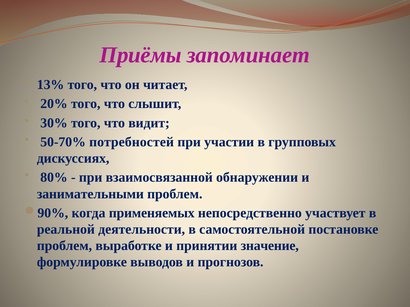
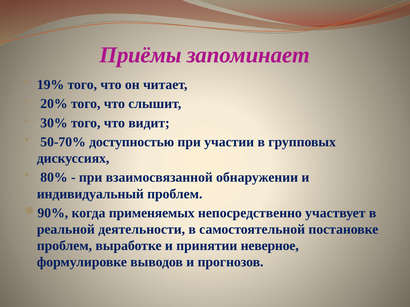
13%: 13% -> 19%
потребностей: потребностей -> доступностью
занимательными: занимательными -> индивидуальный
значение: значение -> неверное
